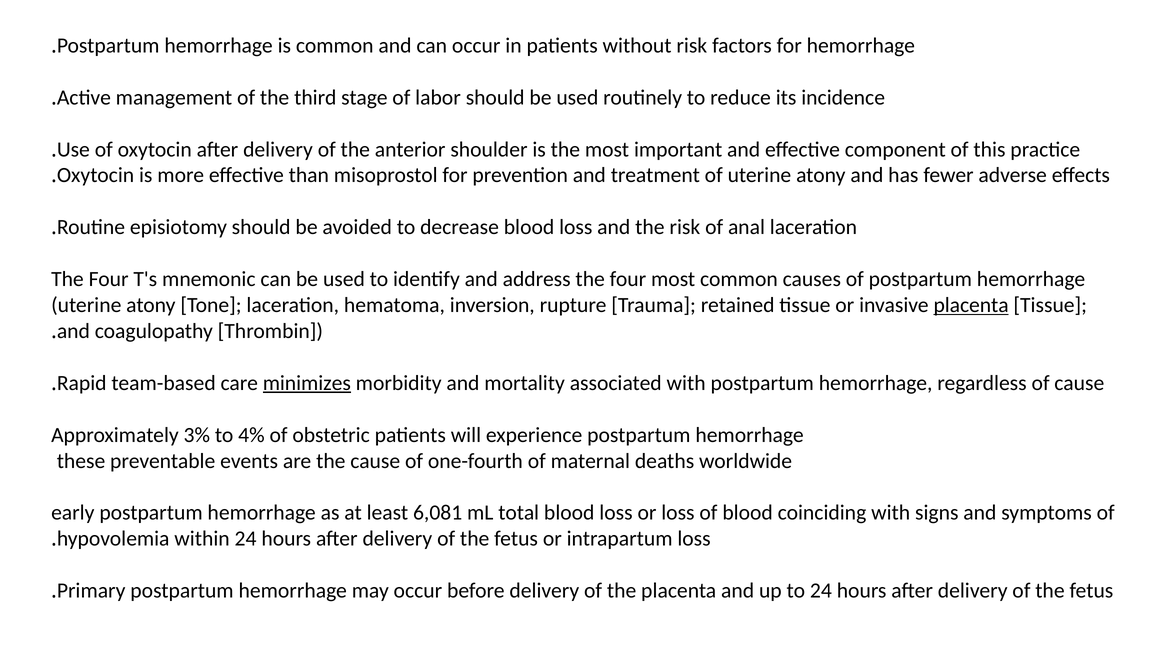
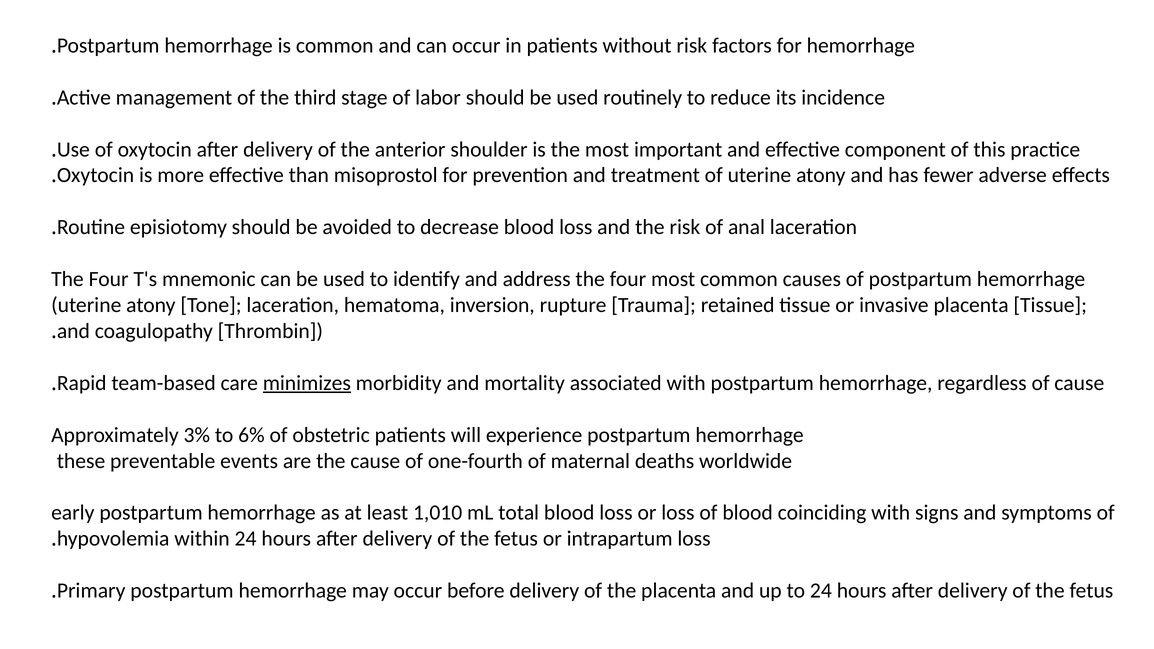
placenta at (971, 305) underline: present -> none
4%: 4% -> 6%
6,081: 6,081 -> 1,010
